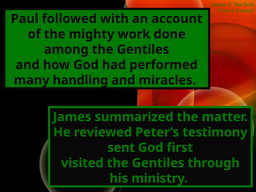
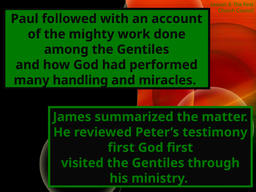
sent at (121, 148): sent -> first
